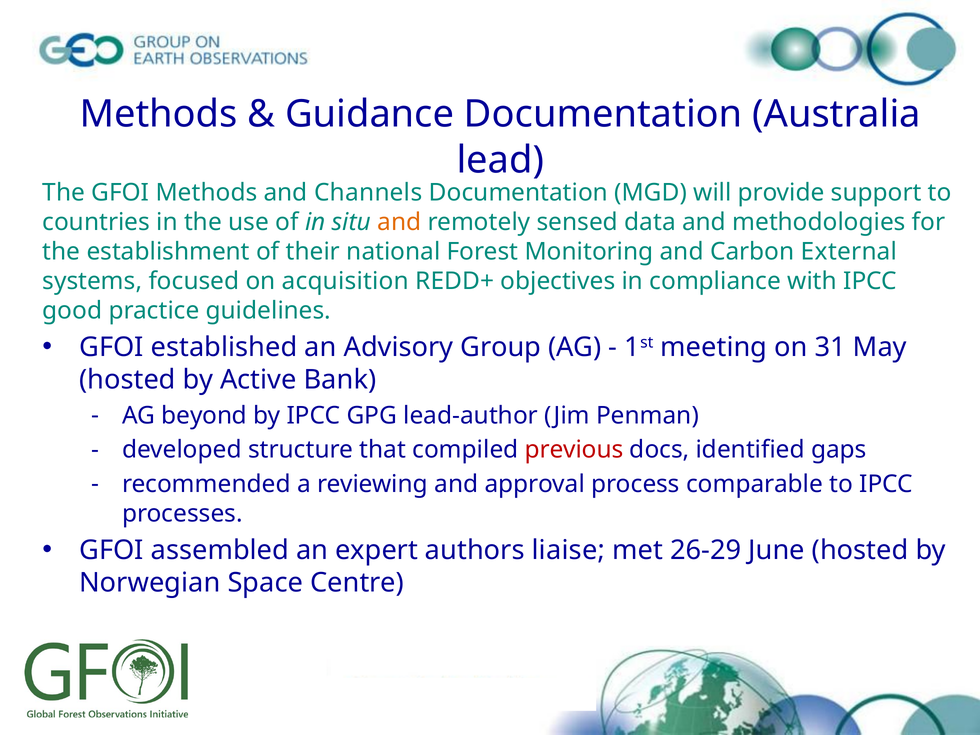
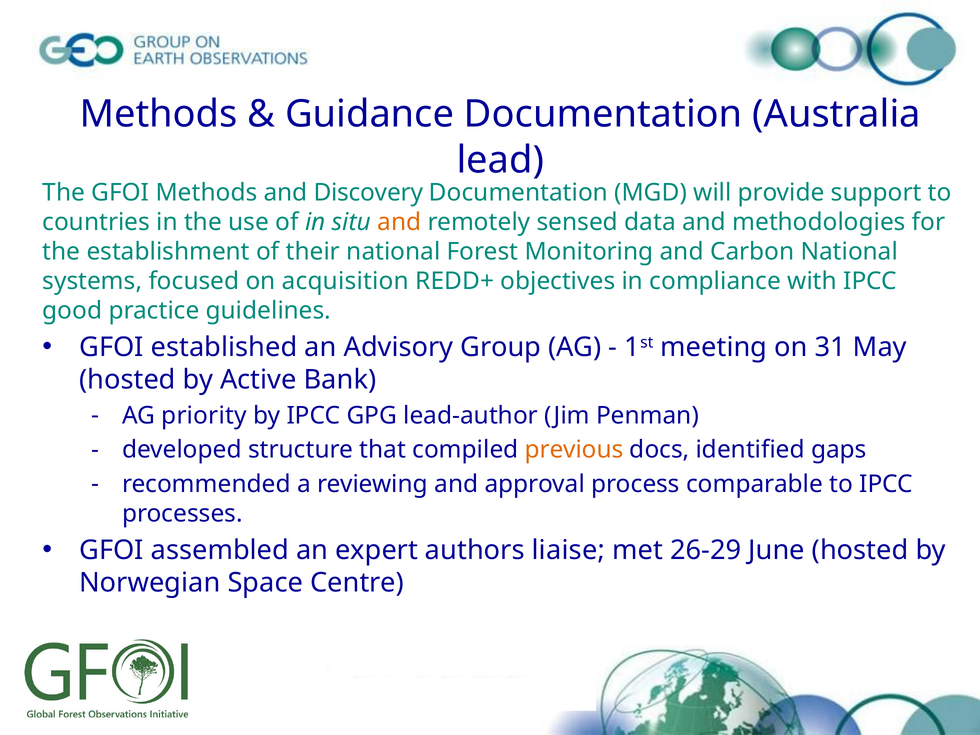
Channels: Channels -> Discovery
Carbon External: External -> National
beyond: beyond -> priority
previous colour: red -> orange
